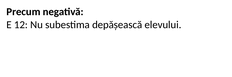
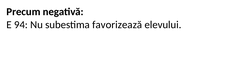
12: 12 -> 94
depășească: depășească -> favorizează
